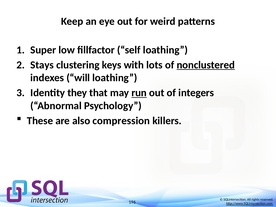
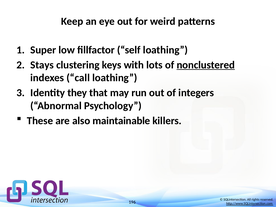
will: will -> call
run underline: present -> none
compression: compression -> maintainable
